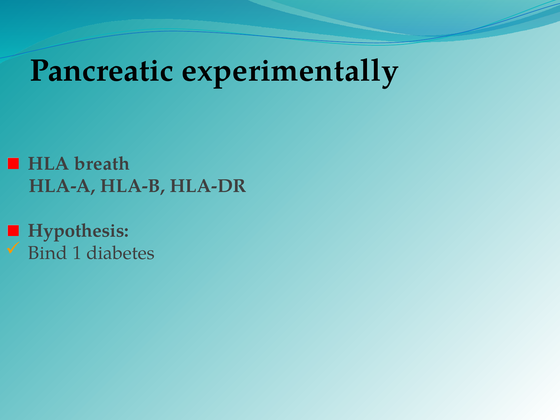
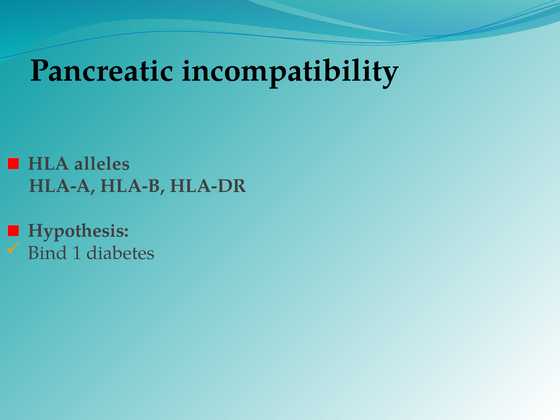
experimentally: experimentally -> incompatibility
breath: breath -> alleles
